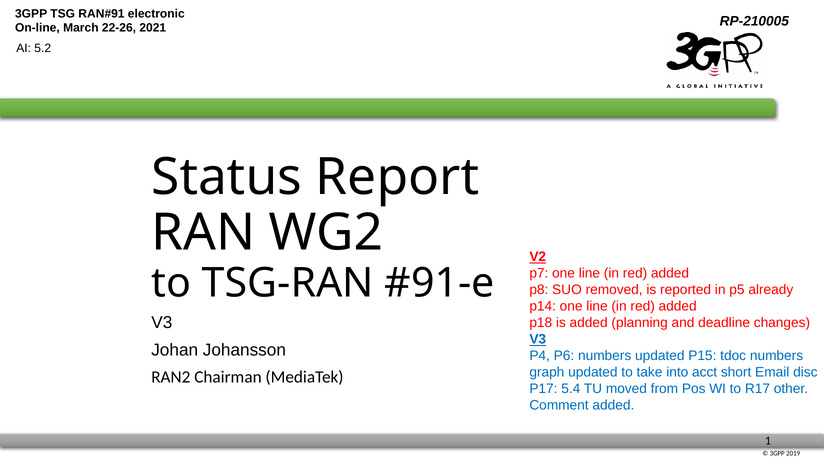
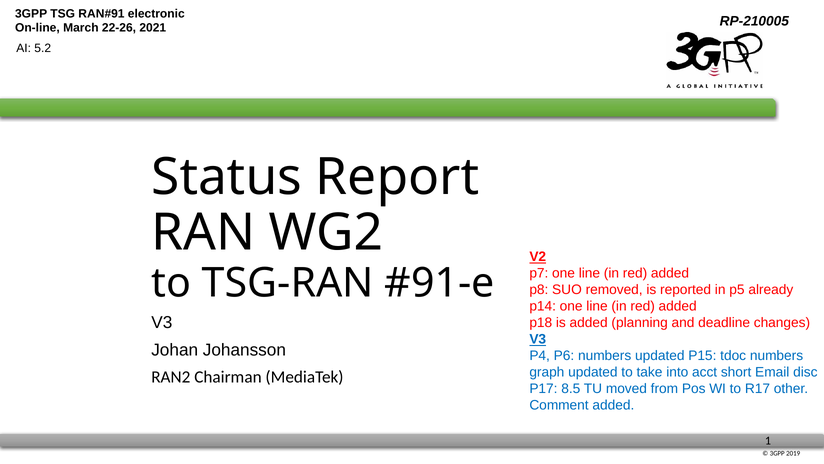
5.4: 5.4 -> 8.5
